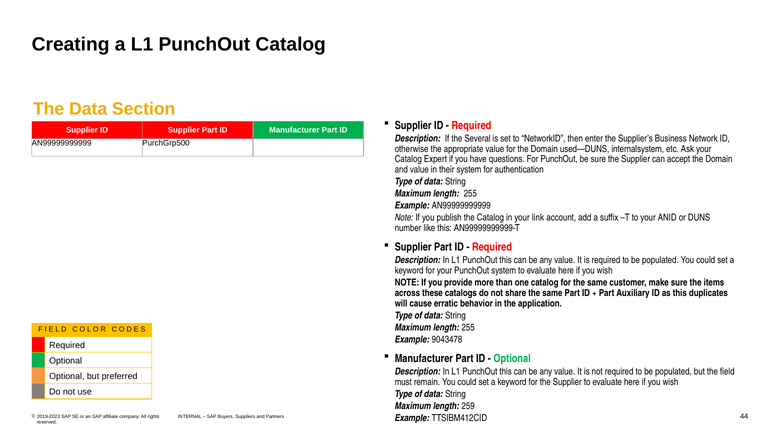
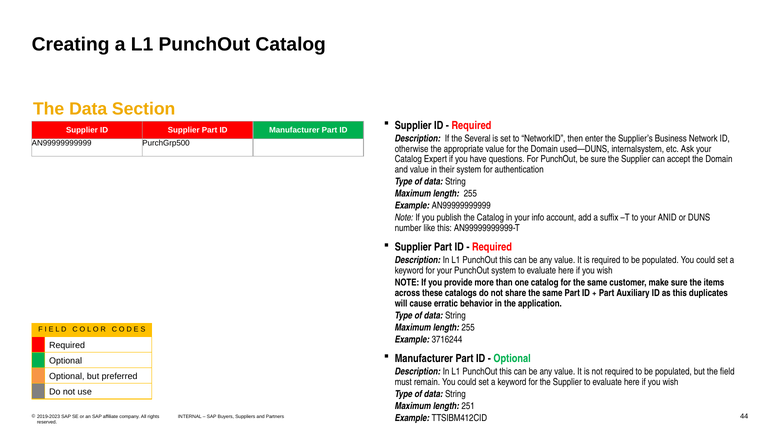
link: link -> info
9043478: 9043478 -> 3716244
259: 259 -> 251
